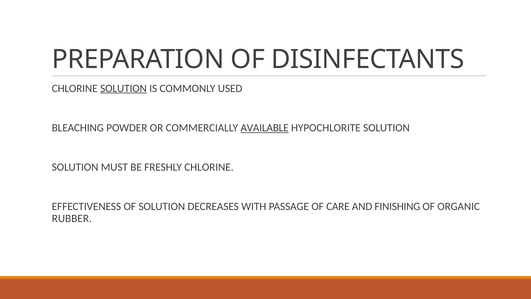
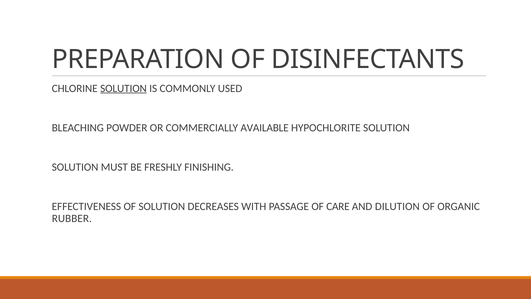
AVAILABLE underline: present -> none
FRESHLY CHLORINE: CHLORINE -> FINISHING
FINISHING: FINISHING -> DILUTION
